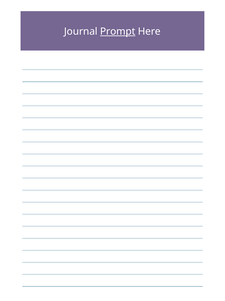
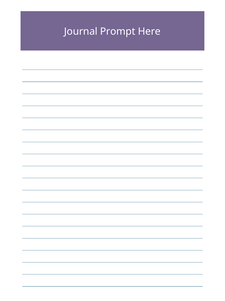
Prompt underline: present -> none
